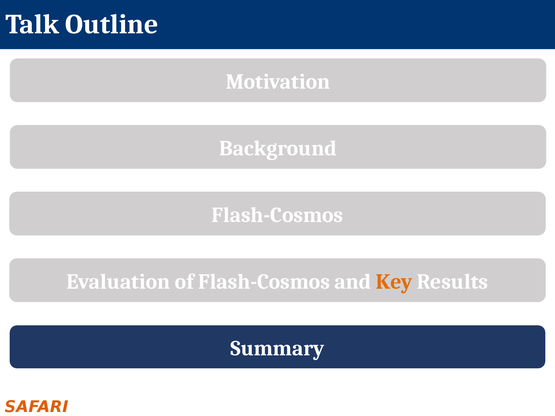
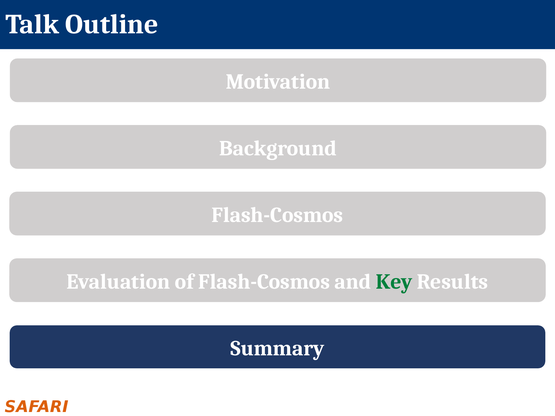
Key colour: orange -> green
